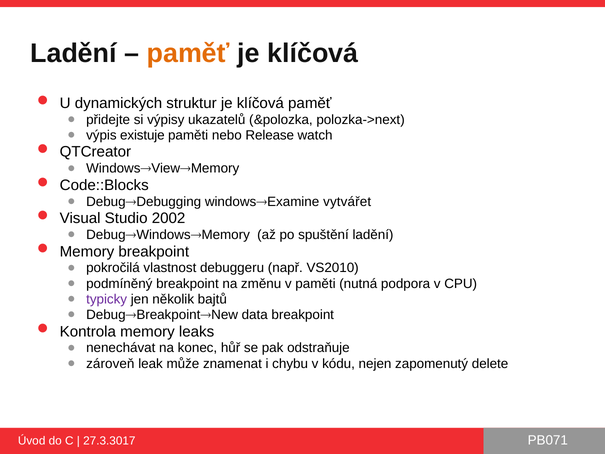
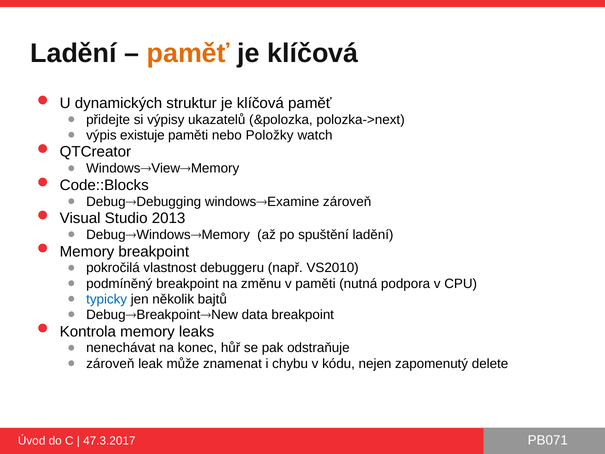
Release: Release -> Položky
windowsExamine vytvářet: vytvářet -> zároveň
2002: 2002 -> 2013
typicky colour: purple -> blue
27.3.3017: 27.3.3017 -> 47.3.2017
